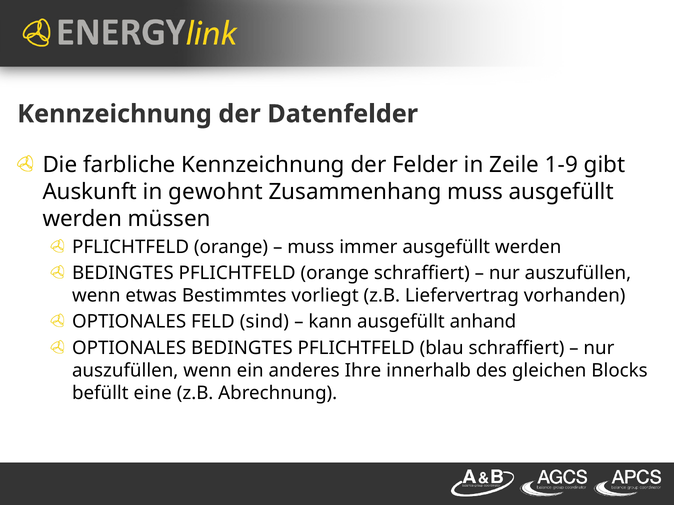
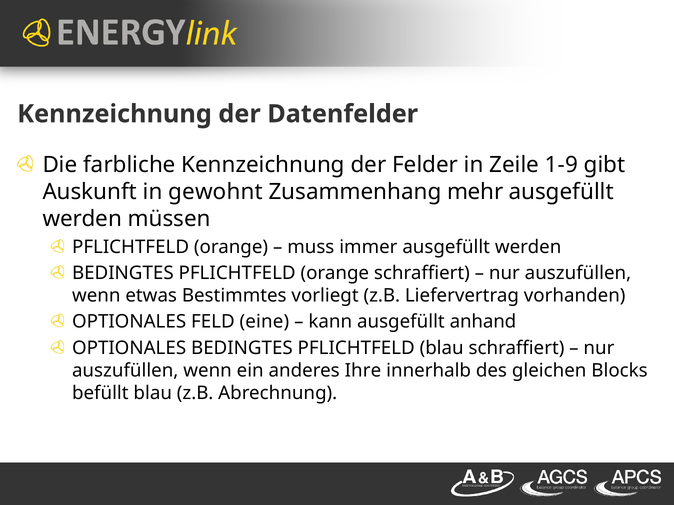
Zusammenhang muss: muss -> mehr
sind: sind -> eine
befüllt eine: eine -> blau
